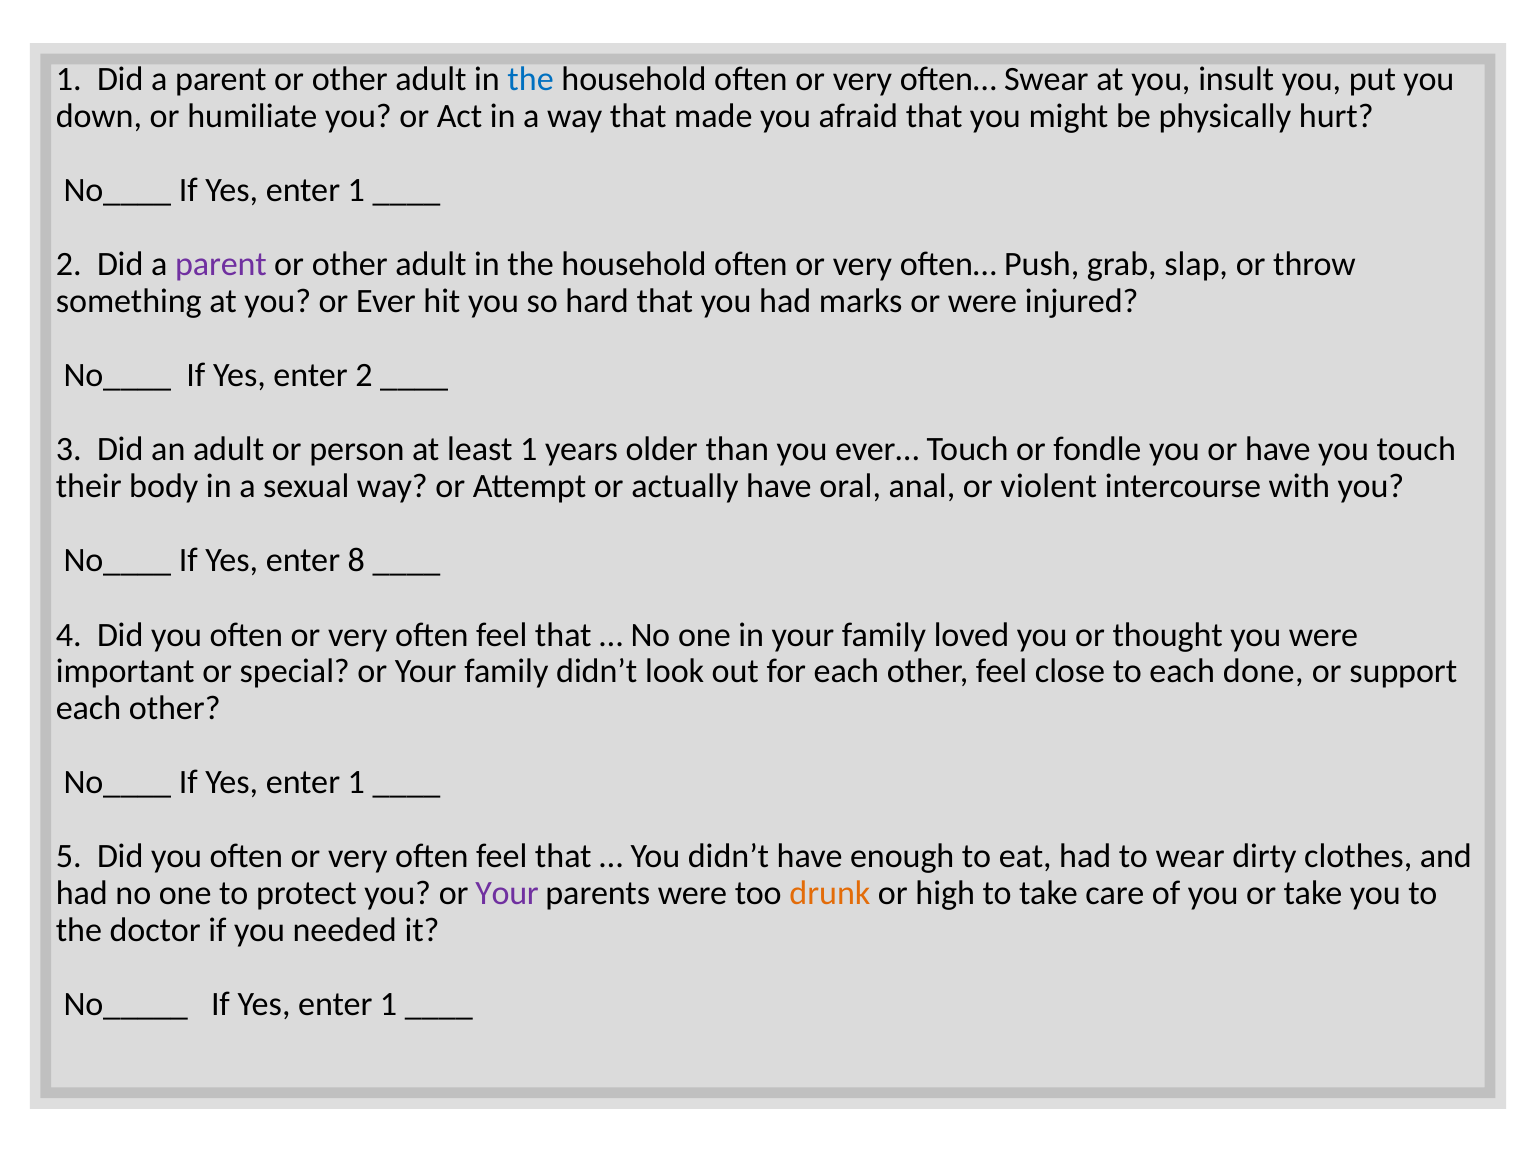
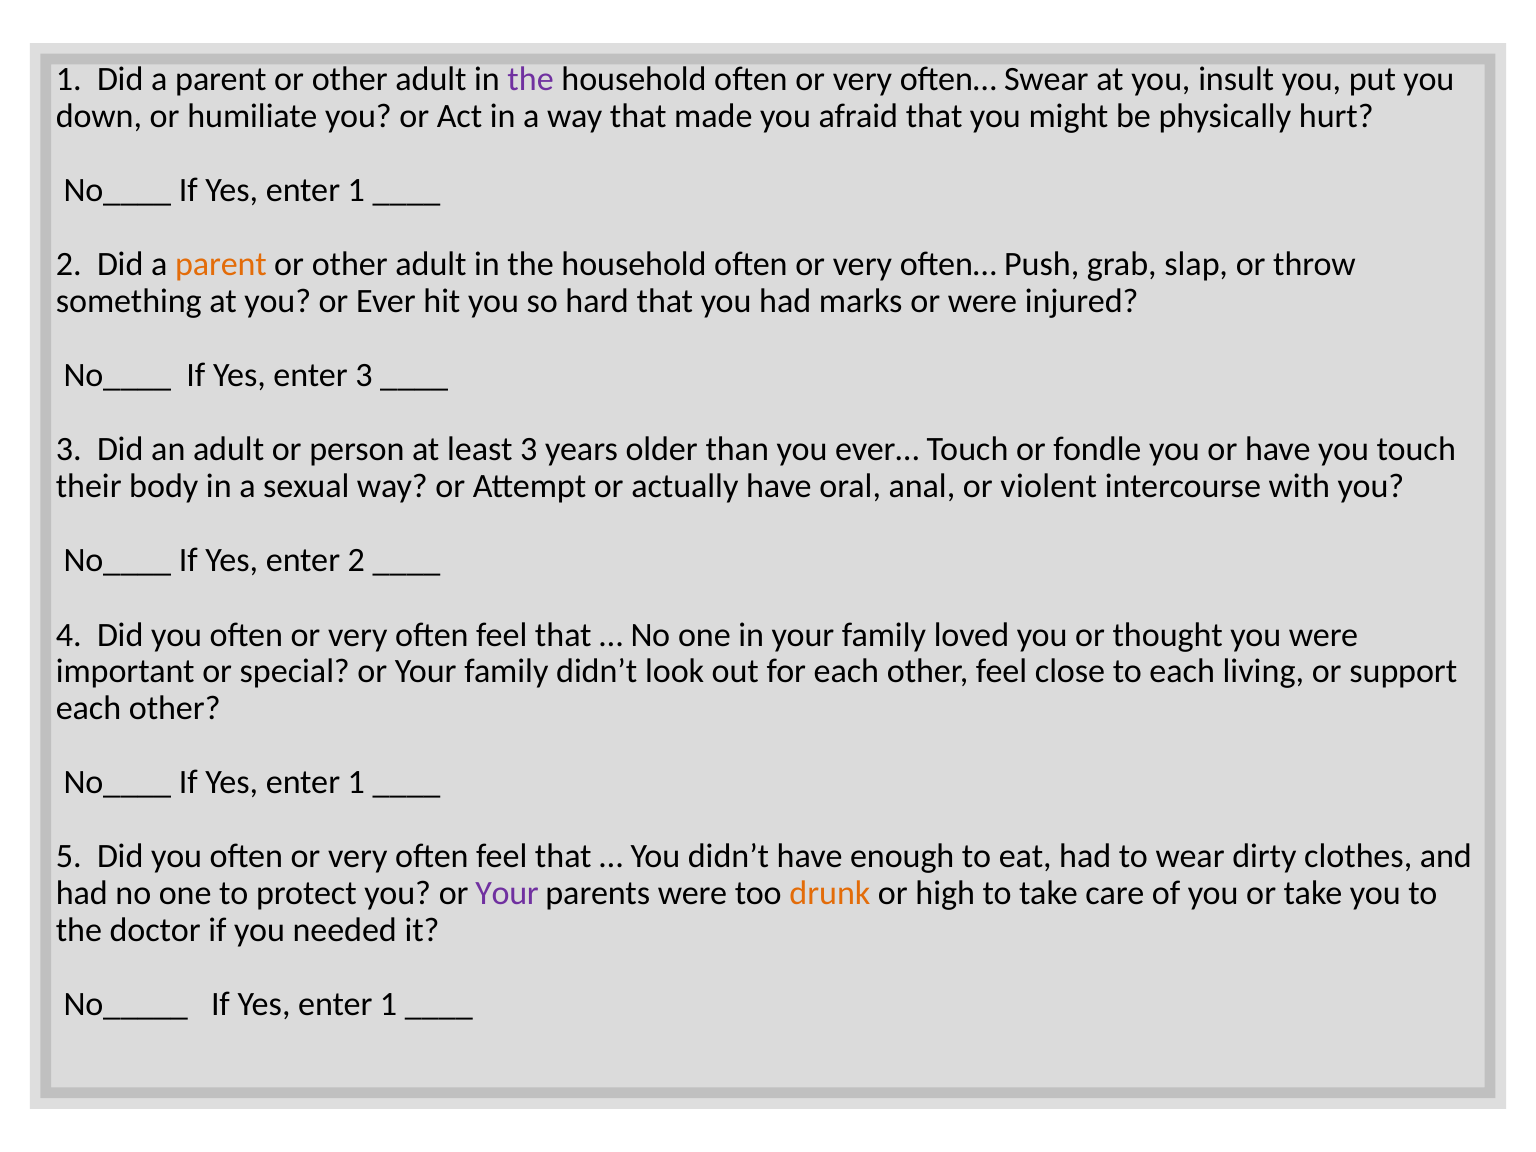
the at (531, 80) colour: blue -> purple
parent at (221, 265) colour: purple -> orange
enter 2: 2 -> 3
least 1: 1 -> 3
enter 8: 8 -> 2
done: done -> living
